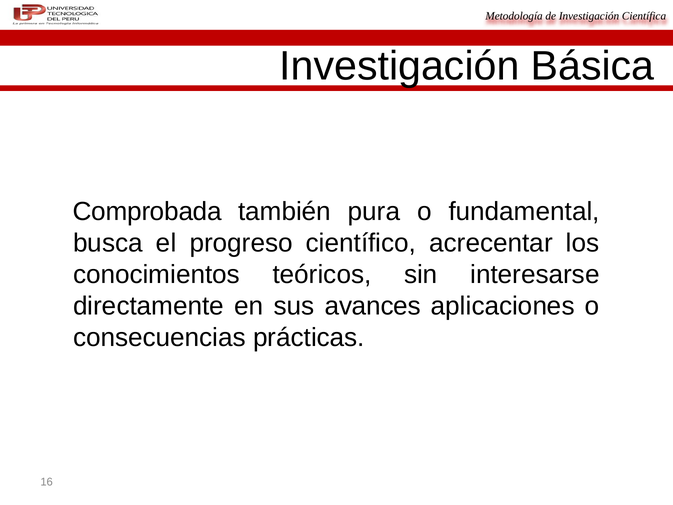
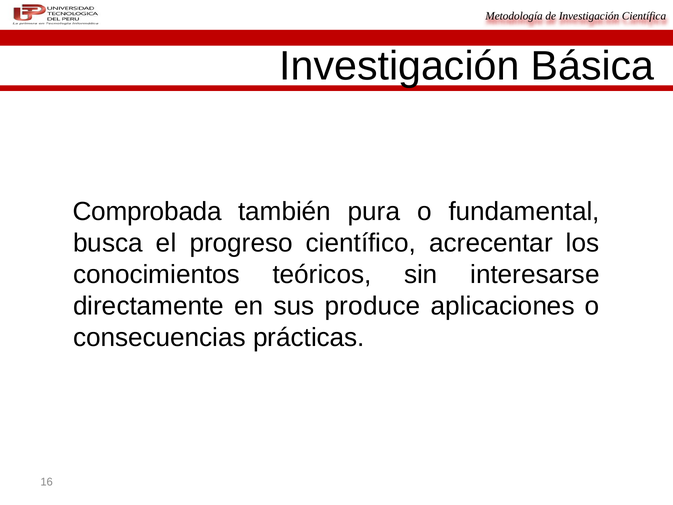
avances: avances -> produce
